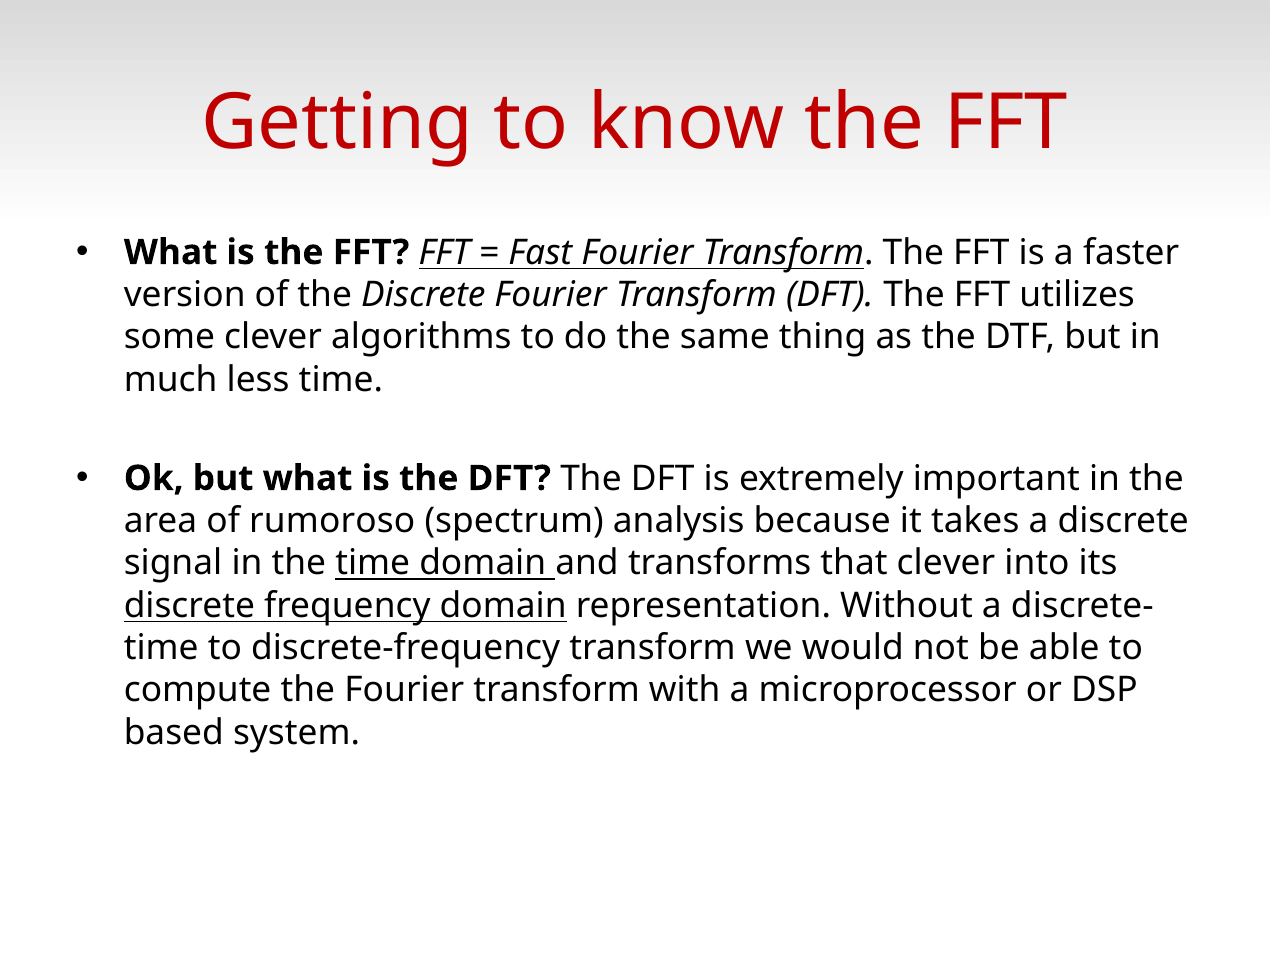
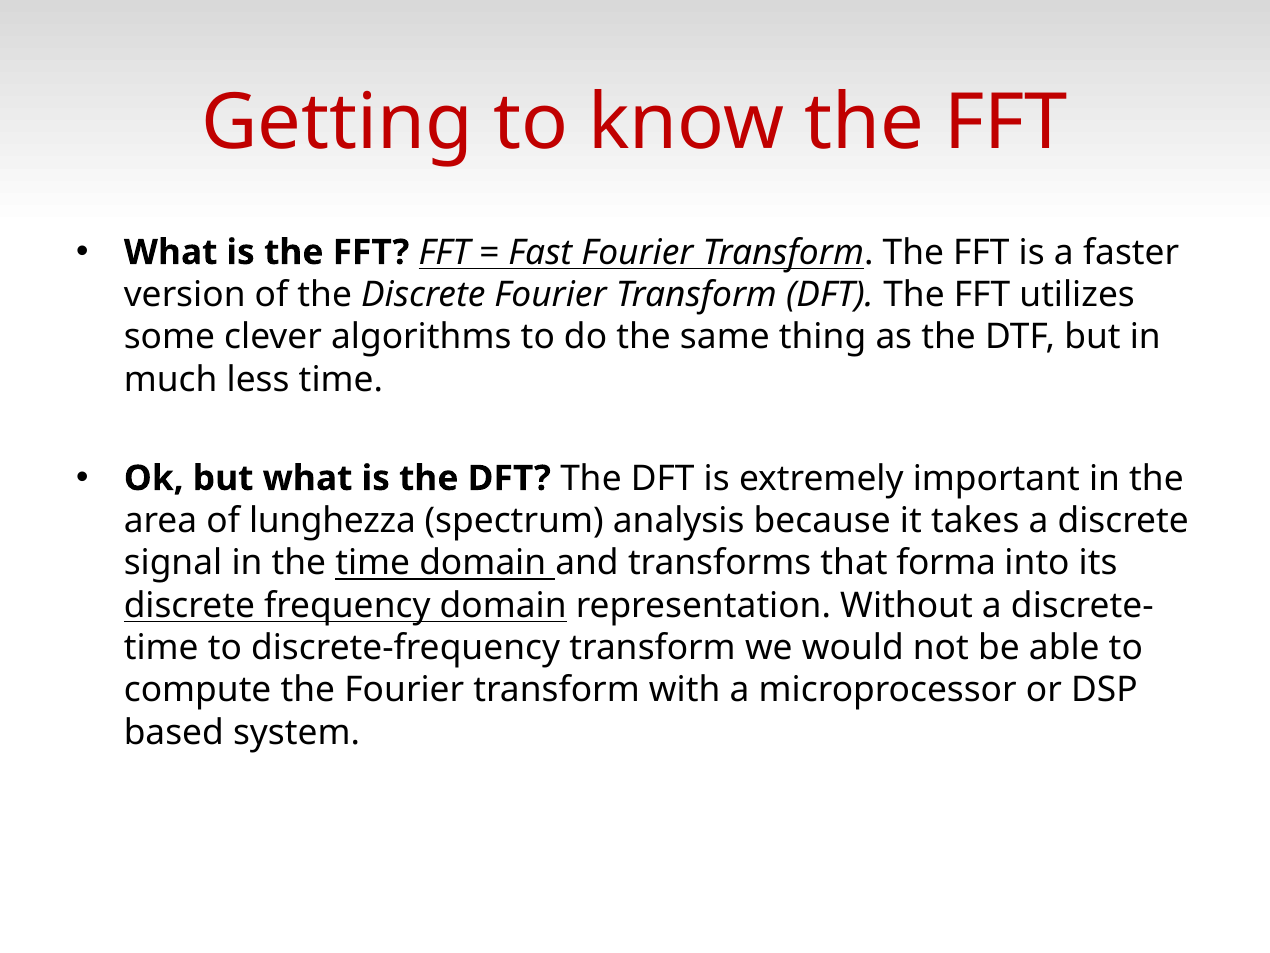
rumoroso: rumoroso -> lunghezza
that clever: clever -> forma
